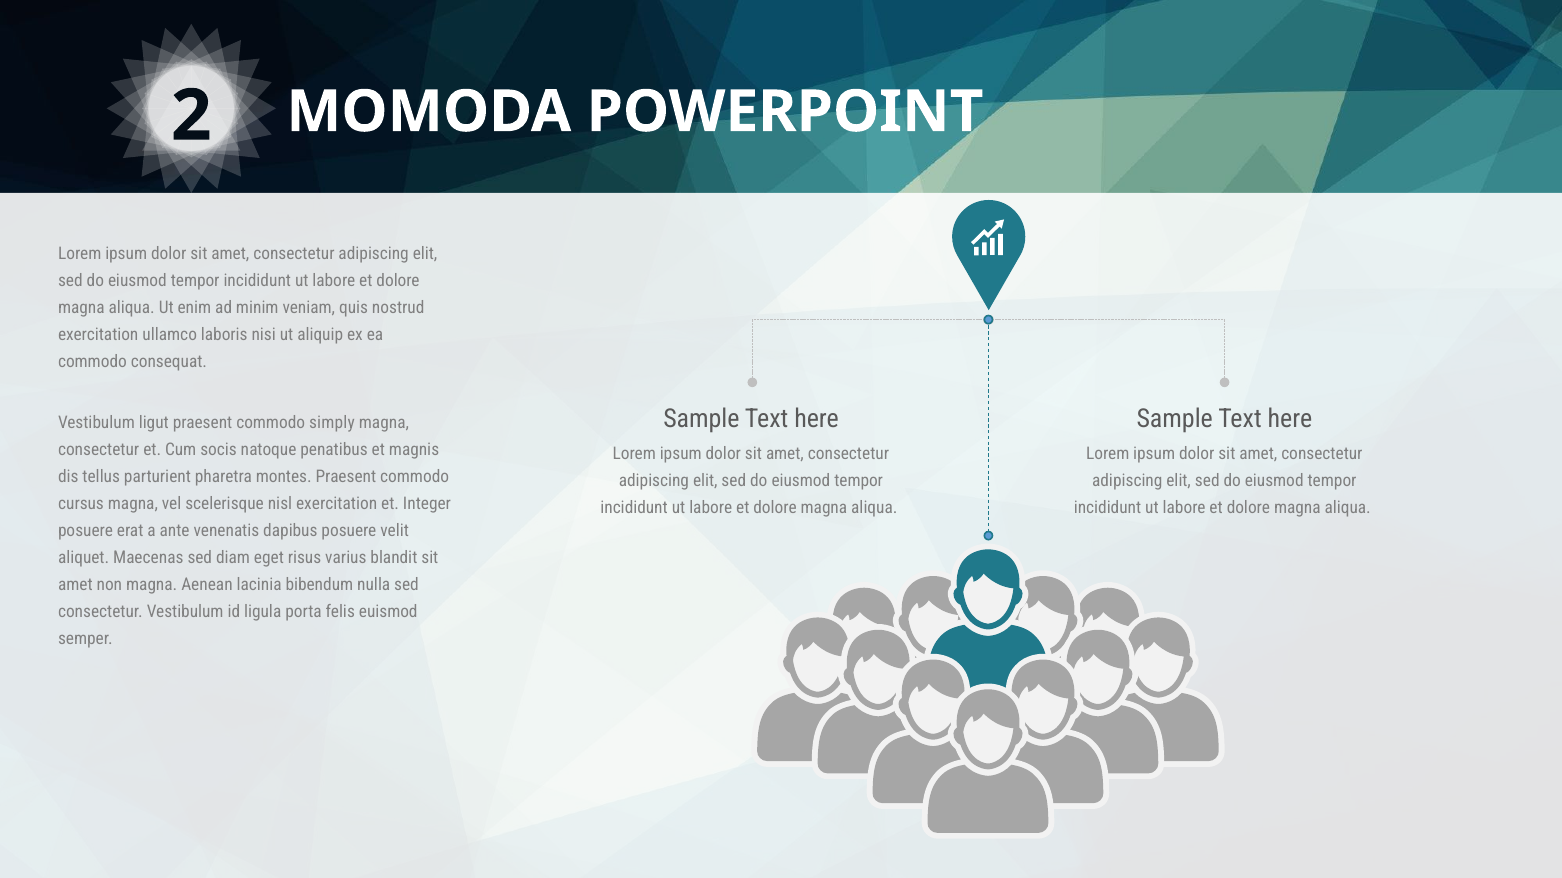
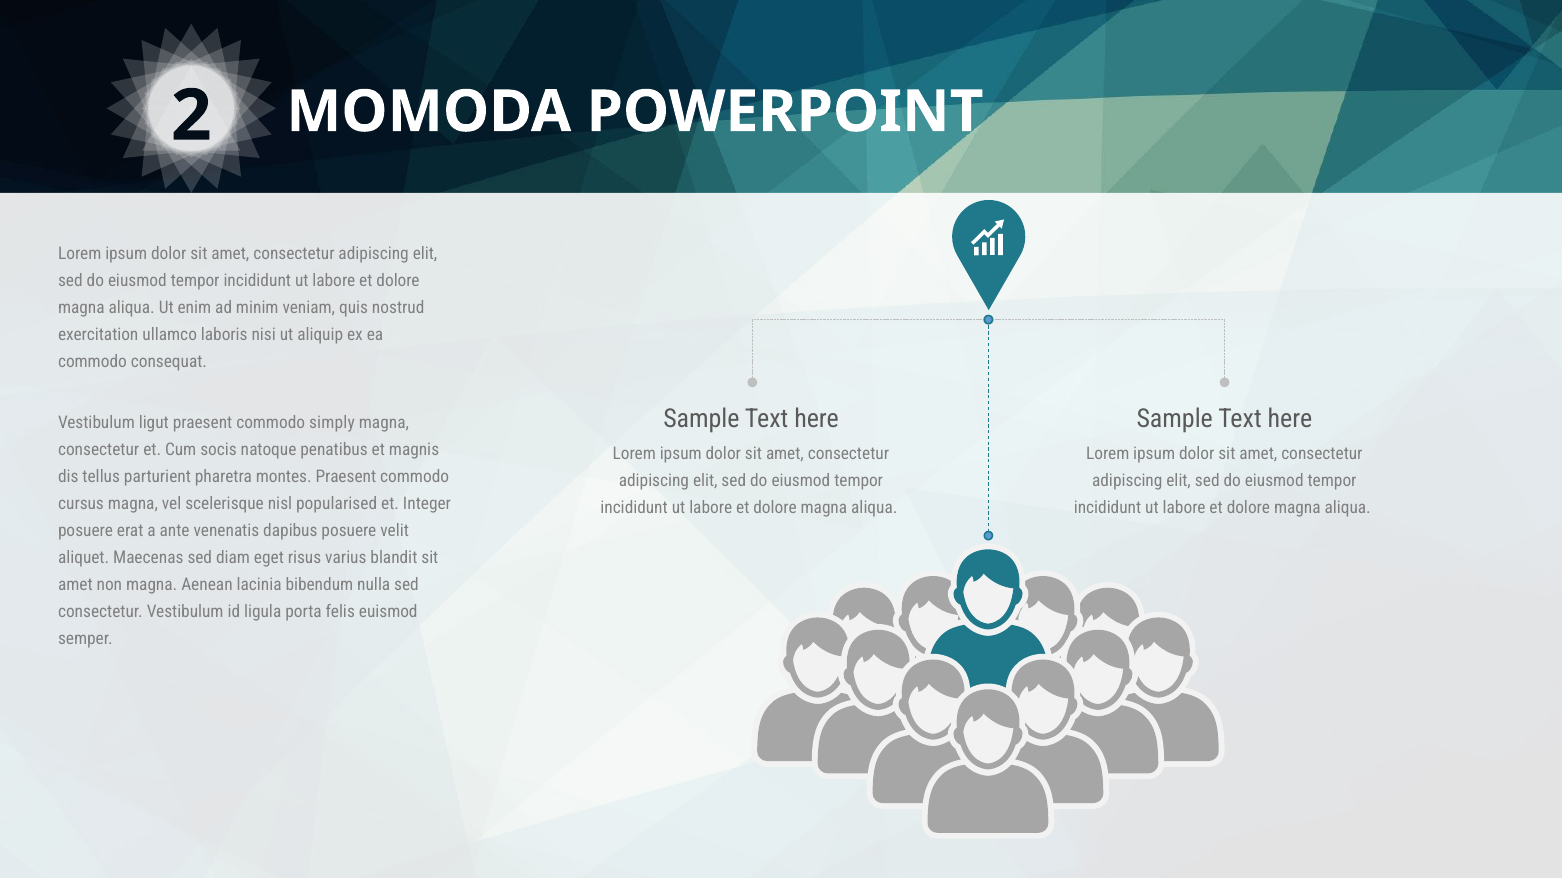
nisl exercitation: exercitation -> popularised
